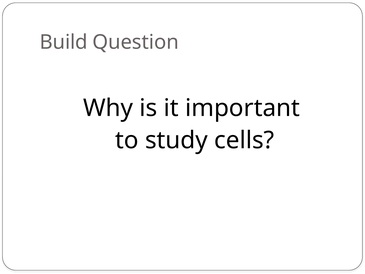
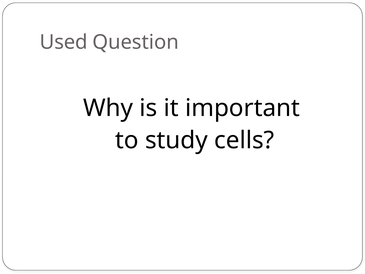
Build: Build -> Used
